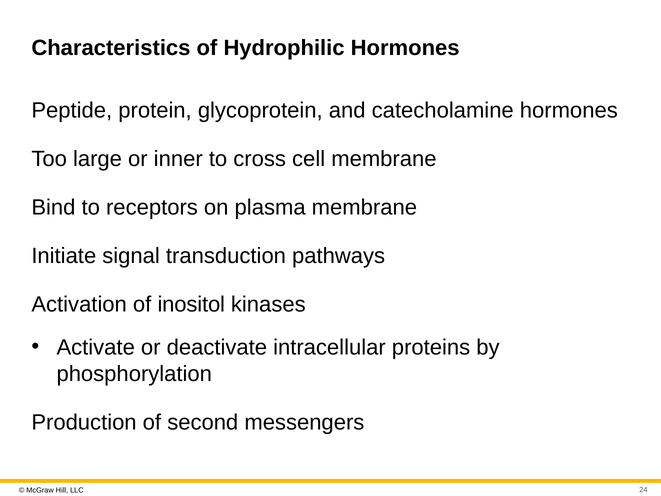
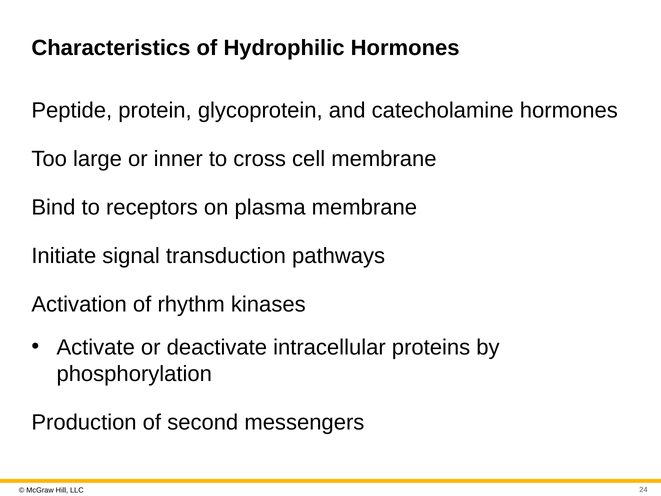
inositol: inositol -> rhythm
